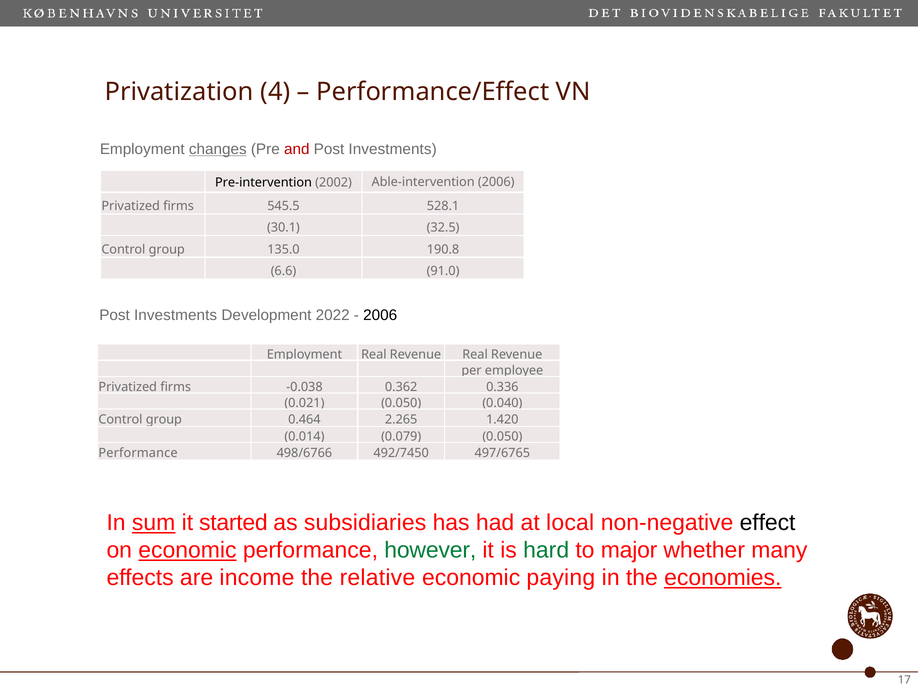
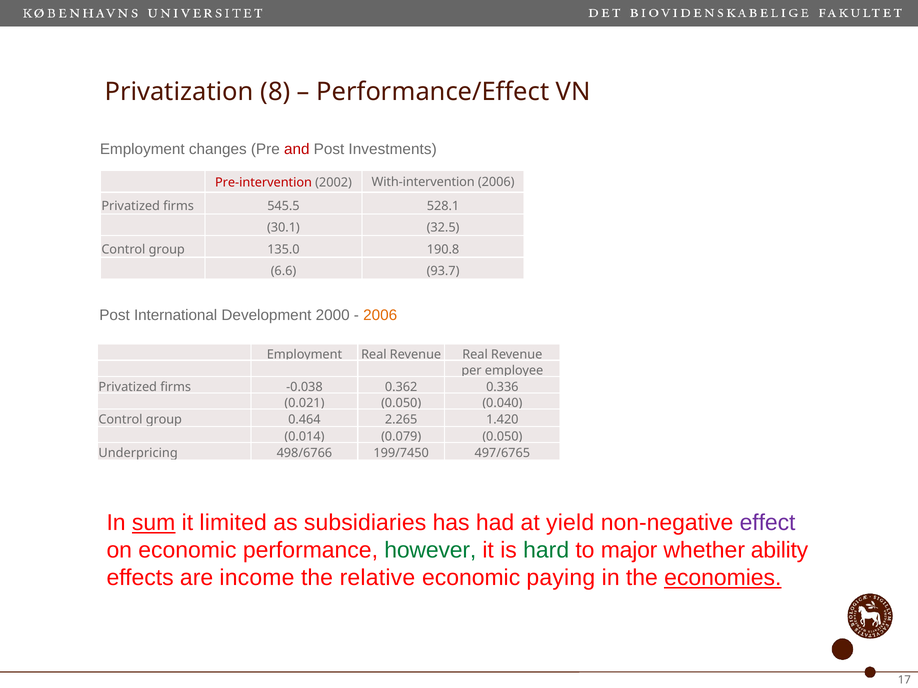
4: 4 -> 8
changes underline: present -> none
Pre-intervention colour: black -> red
Able-intervention: Able-intervention -> With-intervention
91.0: 91.0 -> 93.7
Investments at (176, 316): Investments -> International
2022: 2022 -> 2000
2006 at (380, 316) colour: black -> orange
Performance at (138, 453): Performance -> Underpricing
492/7450: 492/7450 -> 199/7450
started: started -> limited
local: local -> yield
effect colour: black -> purple
economic at (187, 551) underline: present -> none
many: many -> ability
